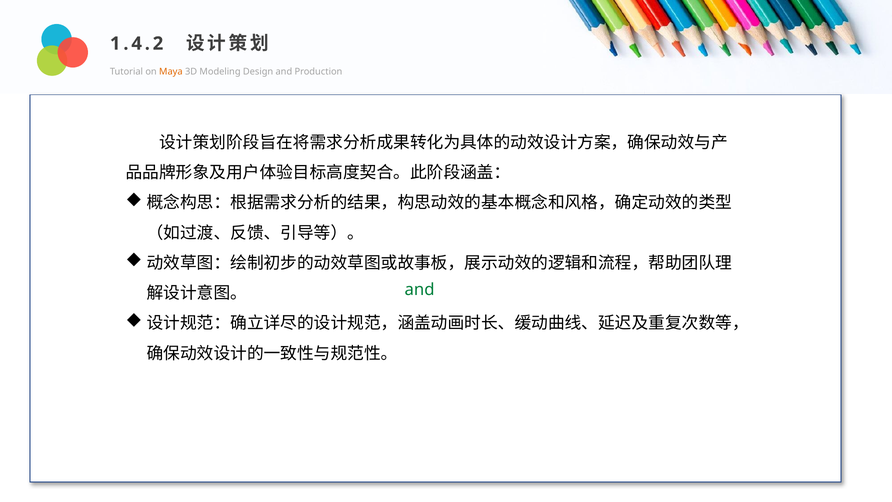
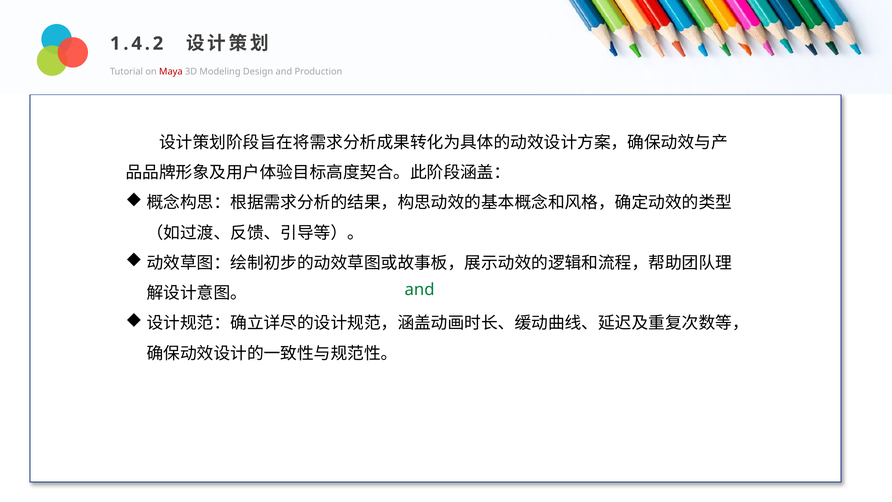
Maya colour: orange -> red
